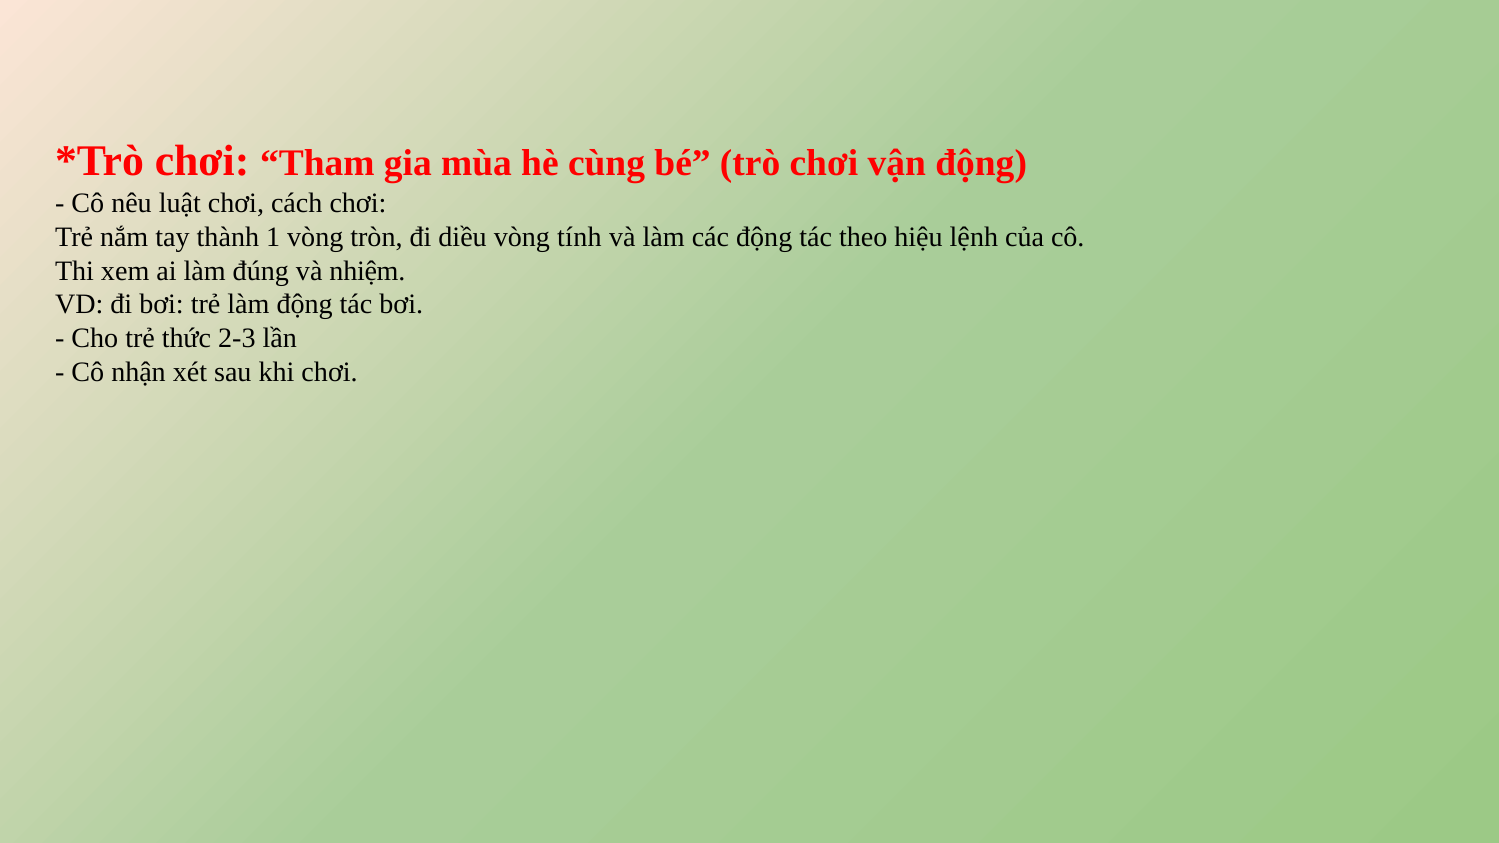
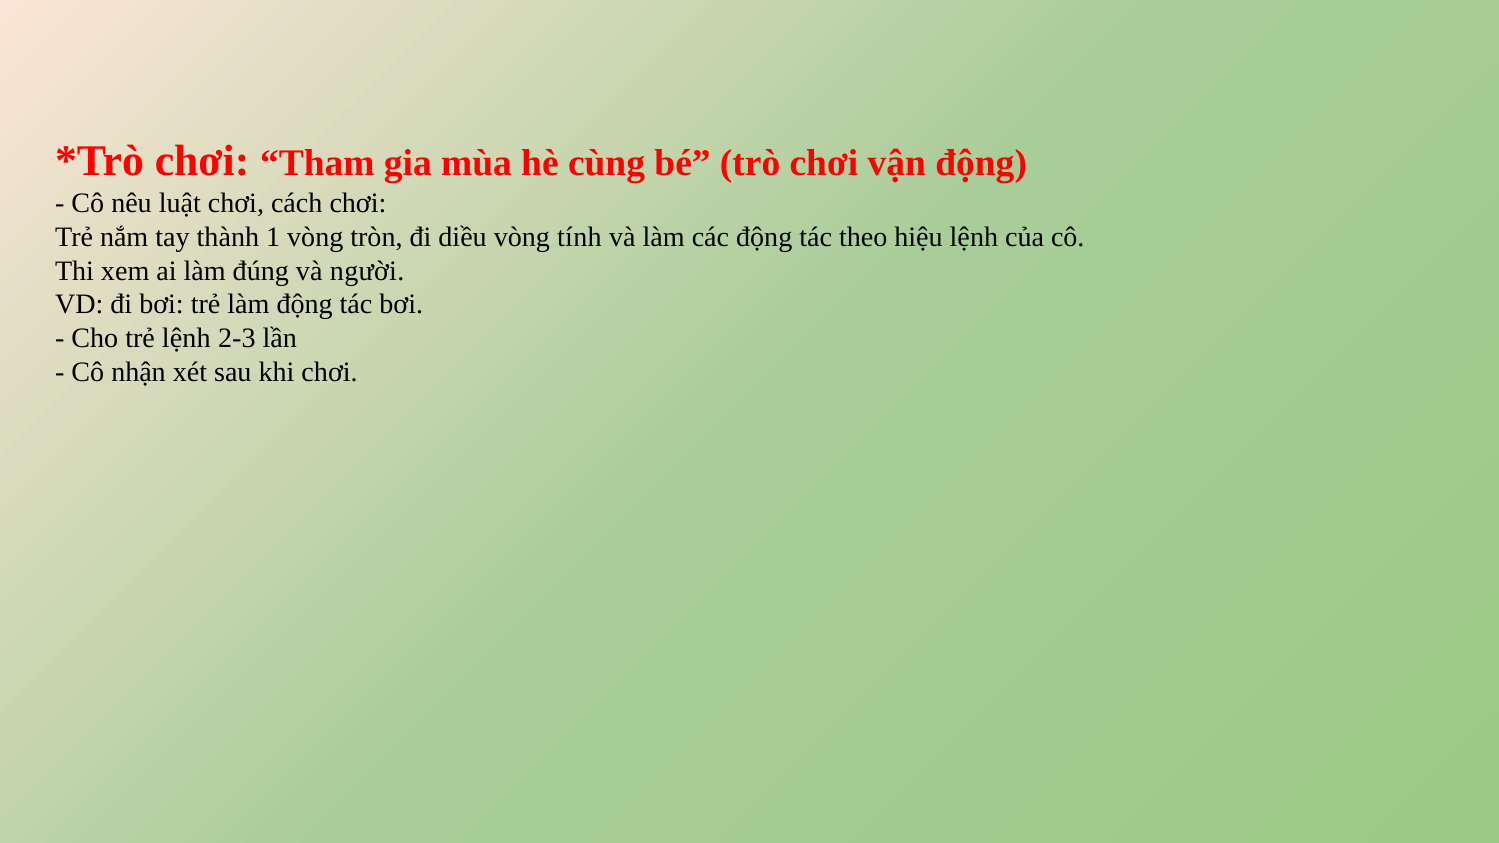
nhiệm: nhiệm -> người
trẻ thức: thức -> lệnh
